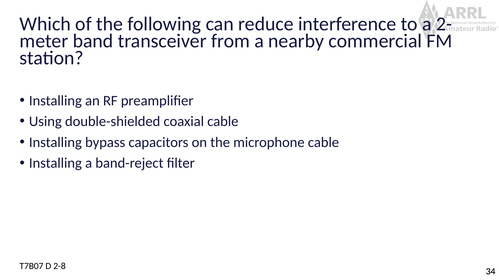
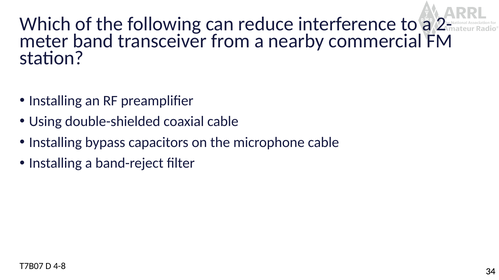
2-8: 2-8 -> 4-8
